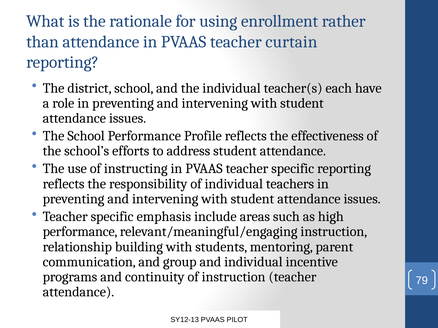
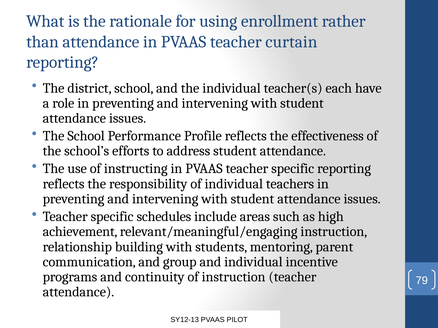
emphasis: emphasis -> schedules
performance at (80, 232): performance -> achievement
